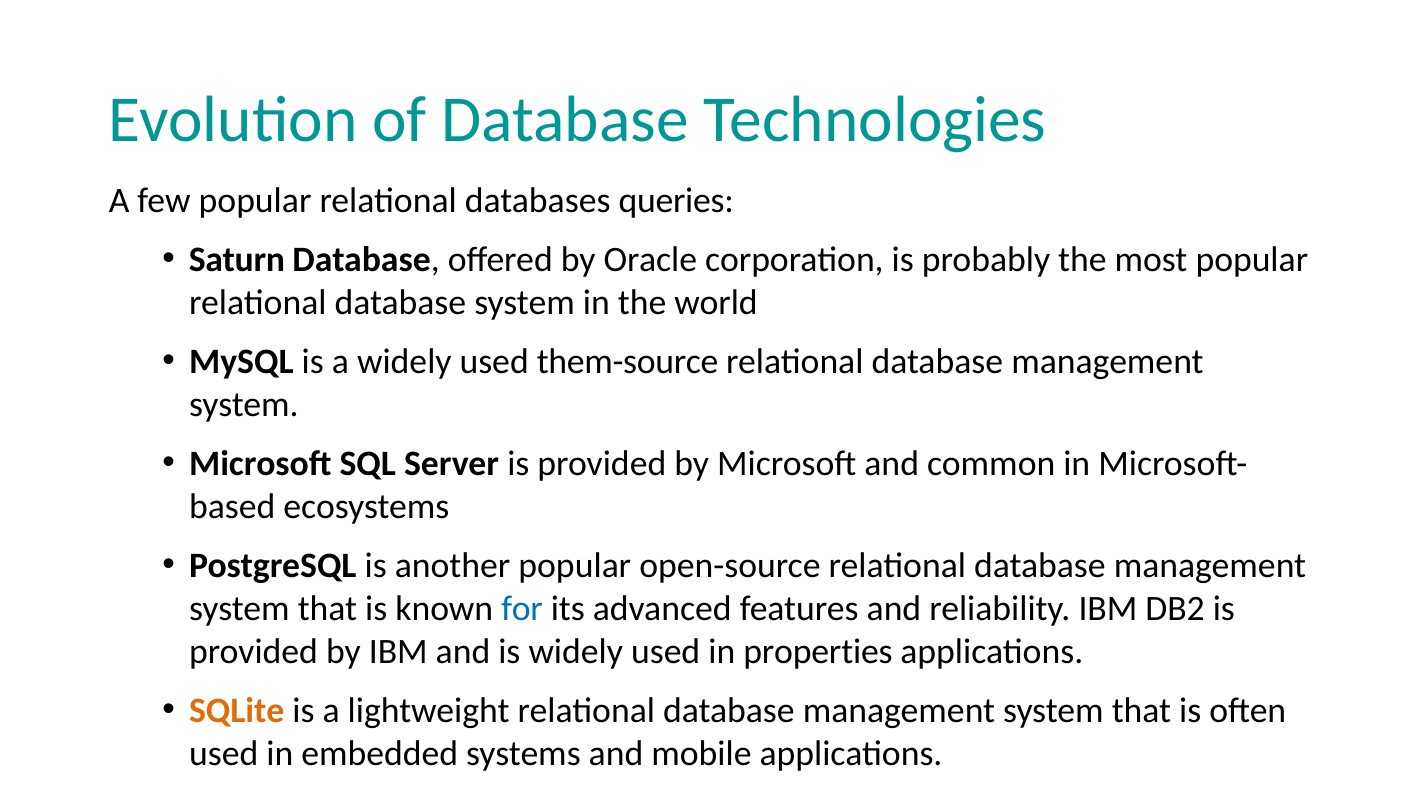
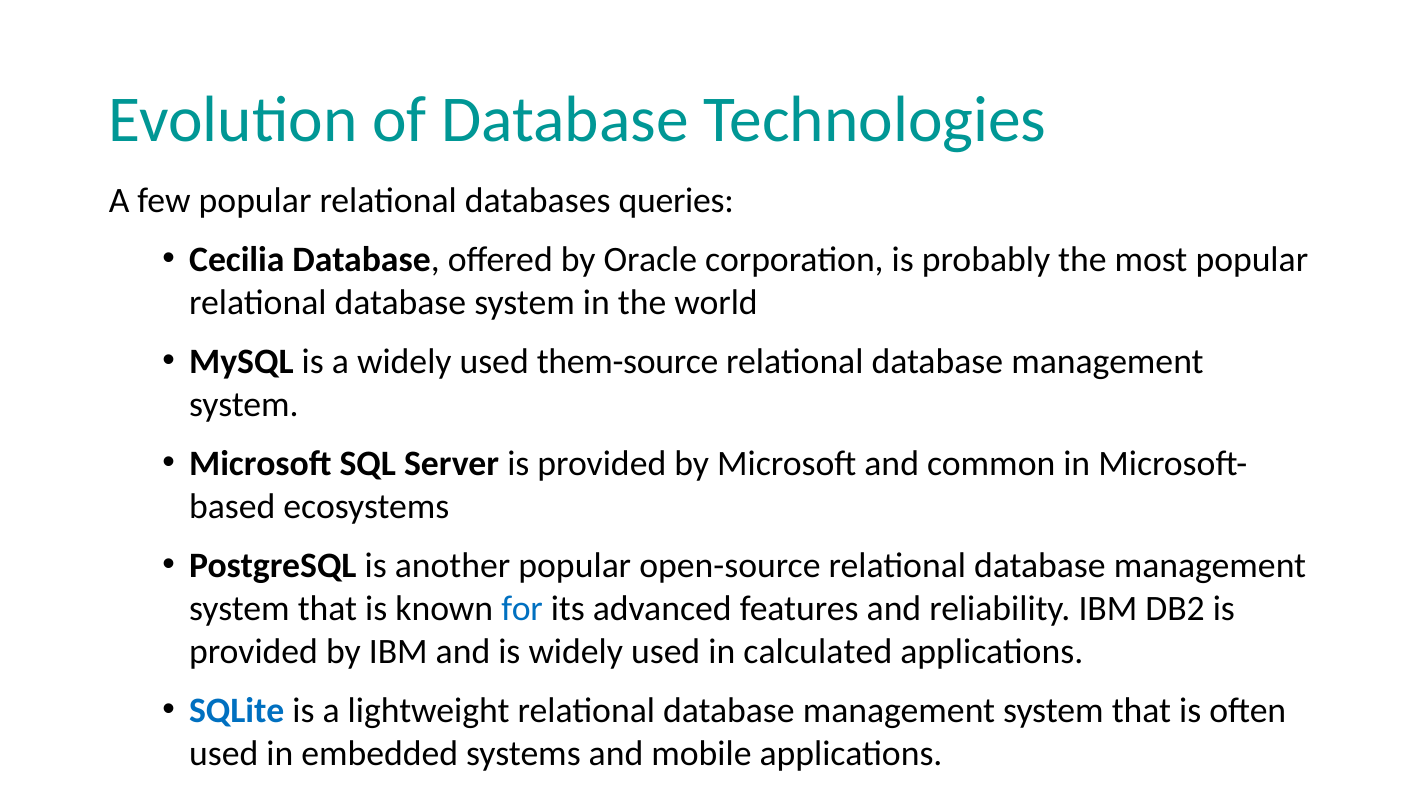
Saturn: Saturn -> Cecilia
properties: properties -> calculated
SQLite colour: orange -> blue
